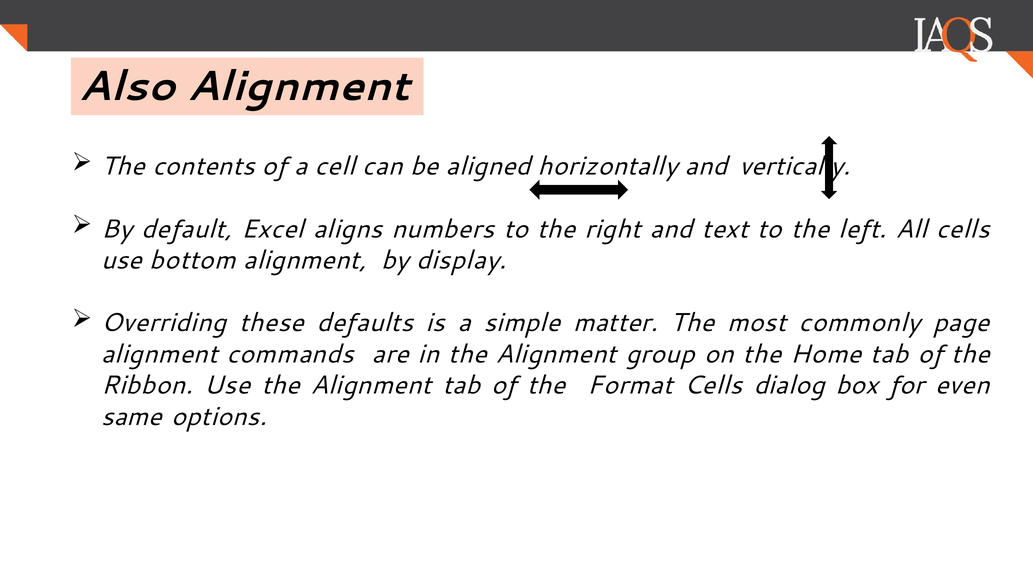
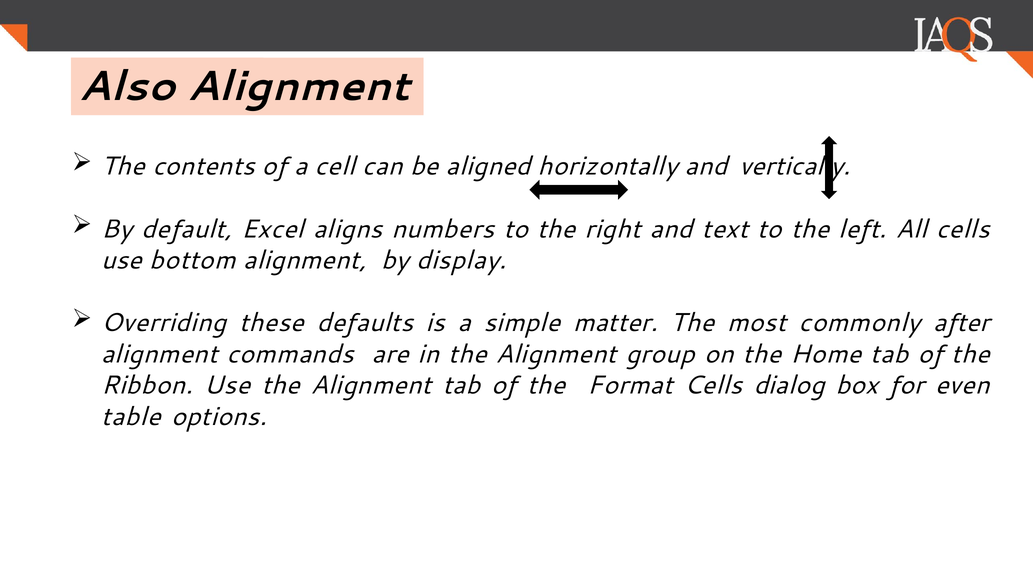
page: page -> after
same: same -> table
